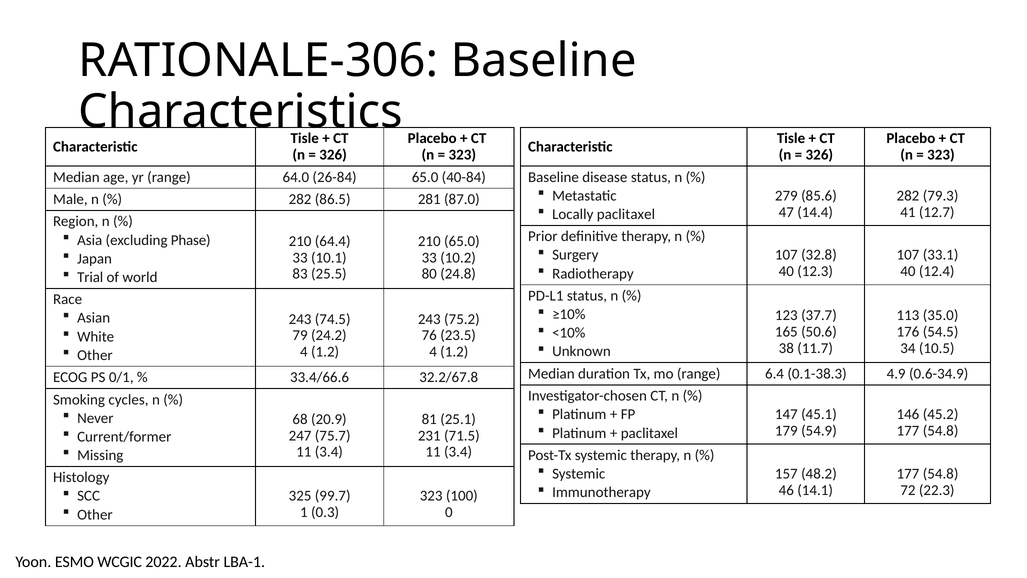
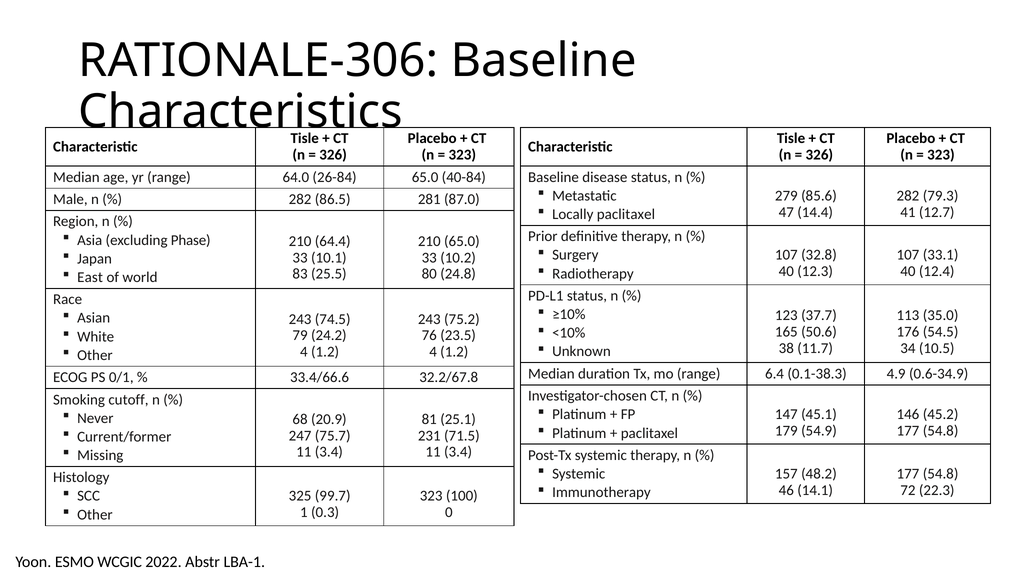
Trial: Trial -> East
cycles: cycles -> cutoff
